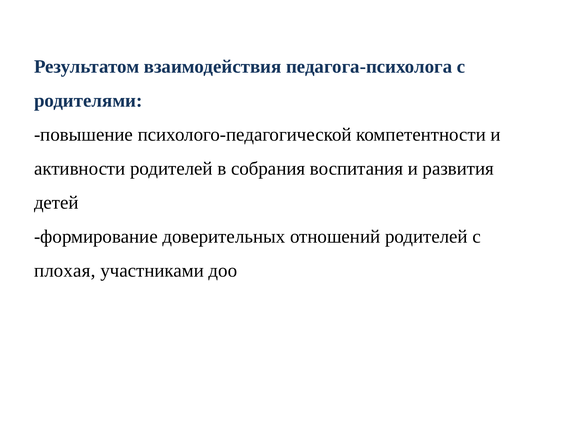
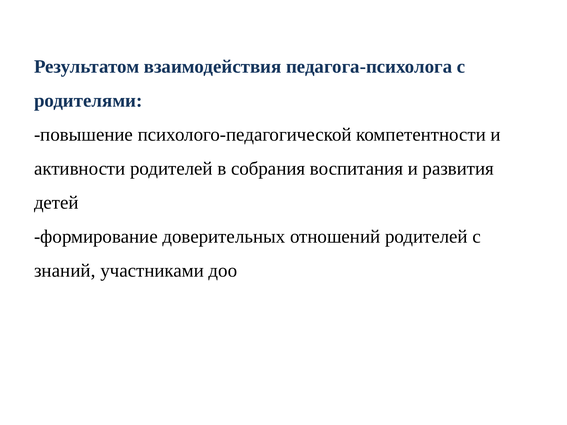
плохая: плохая -> знаний
